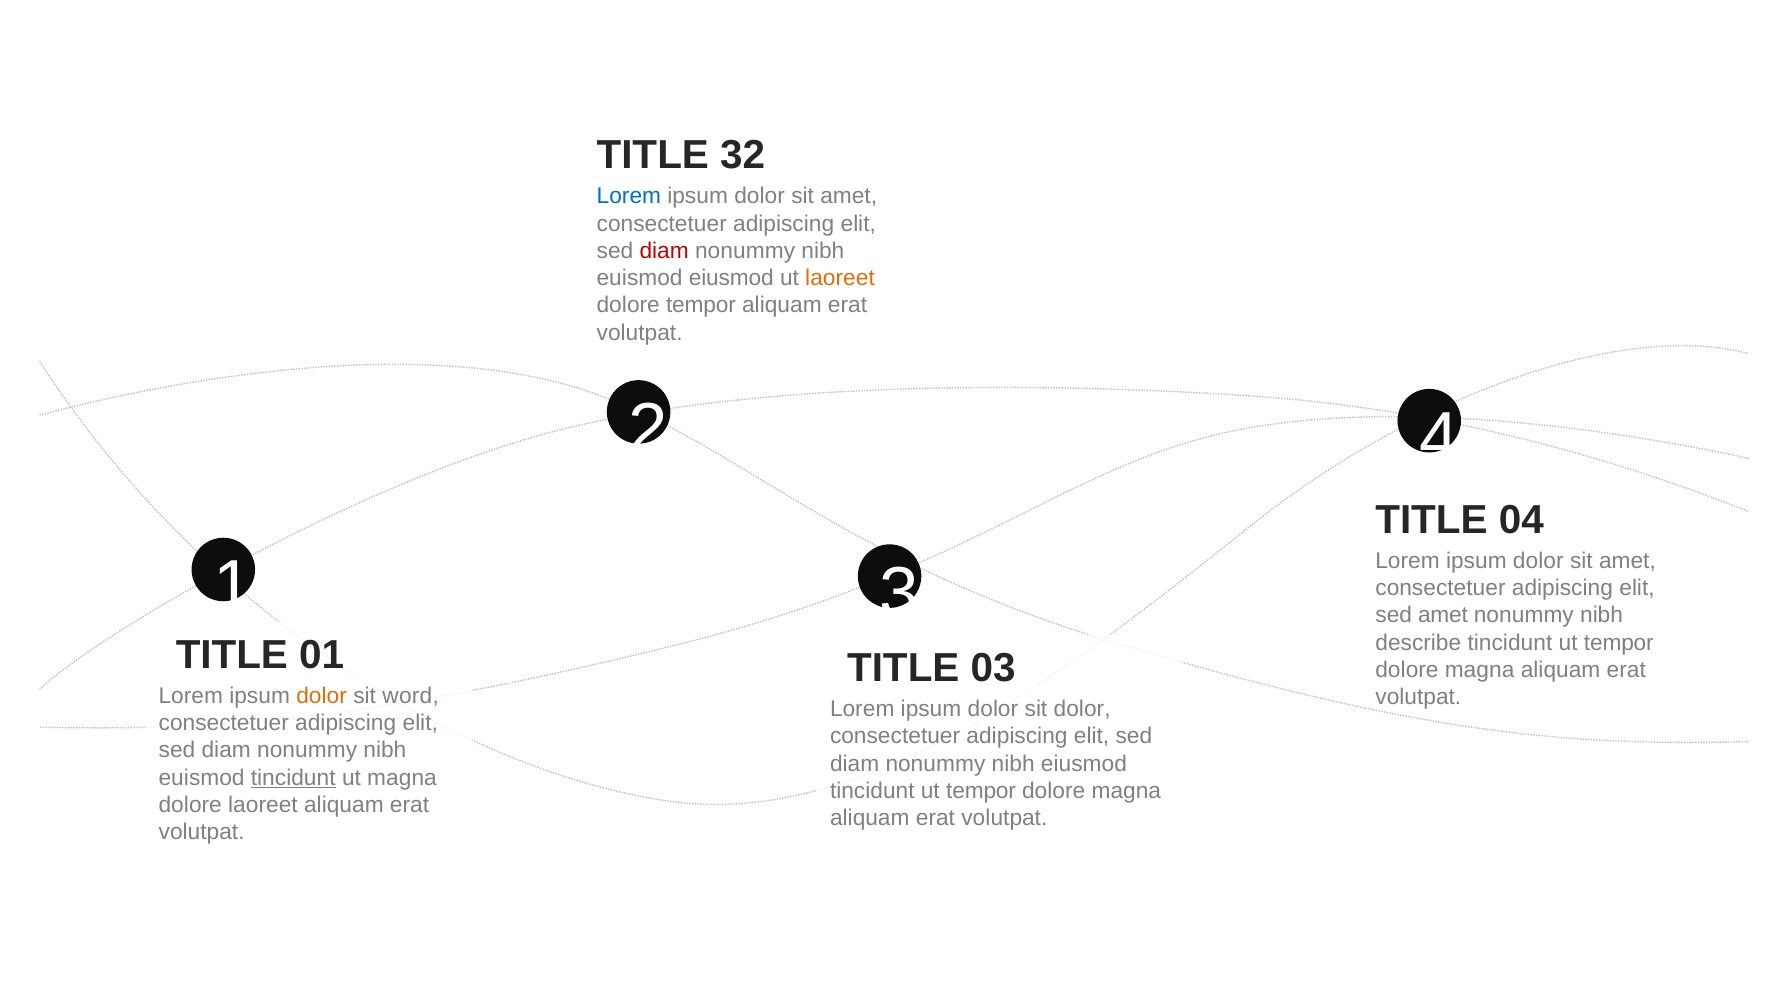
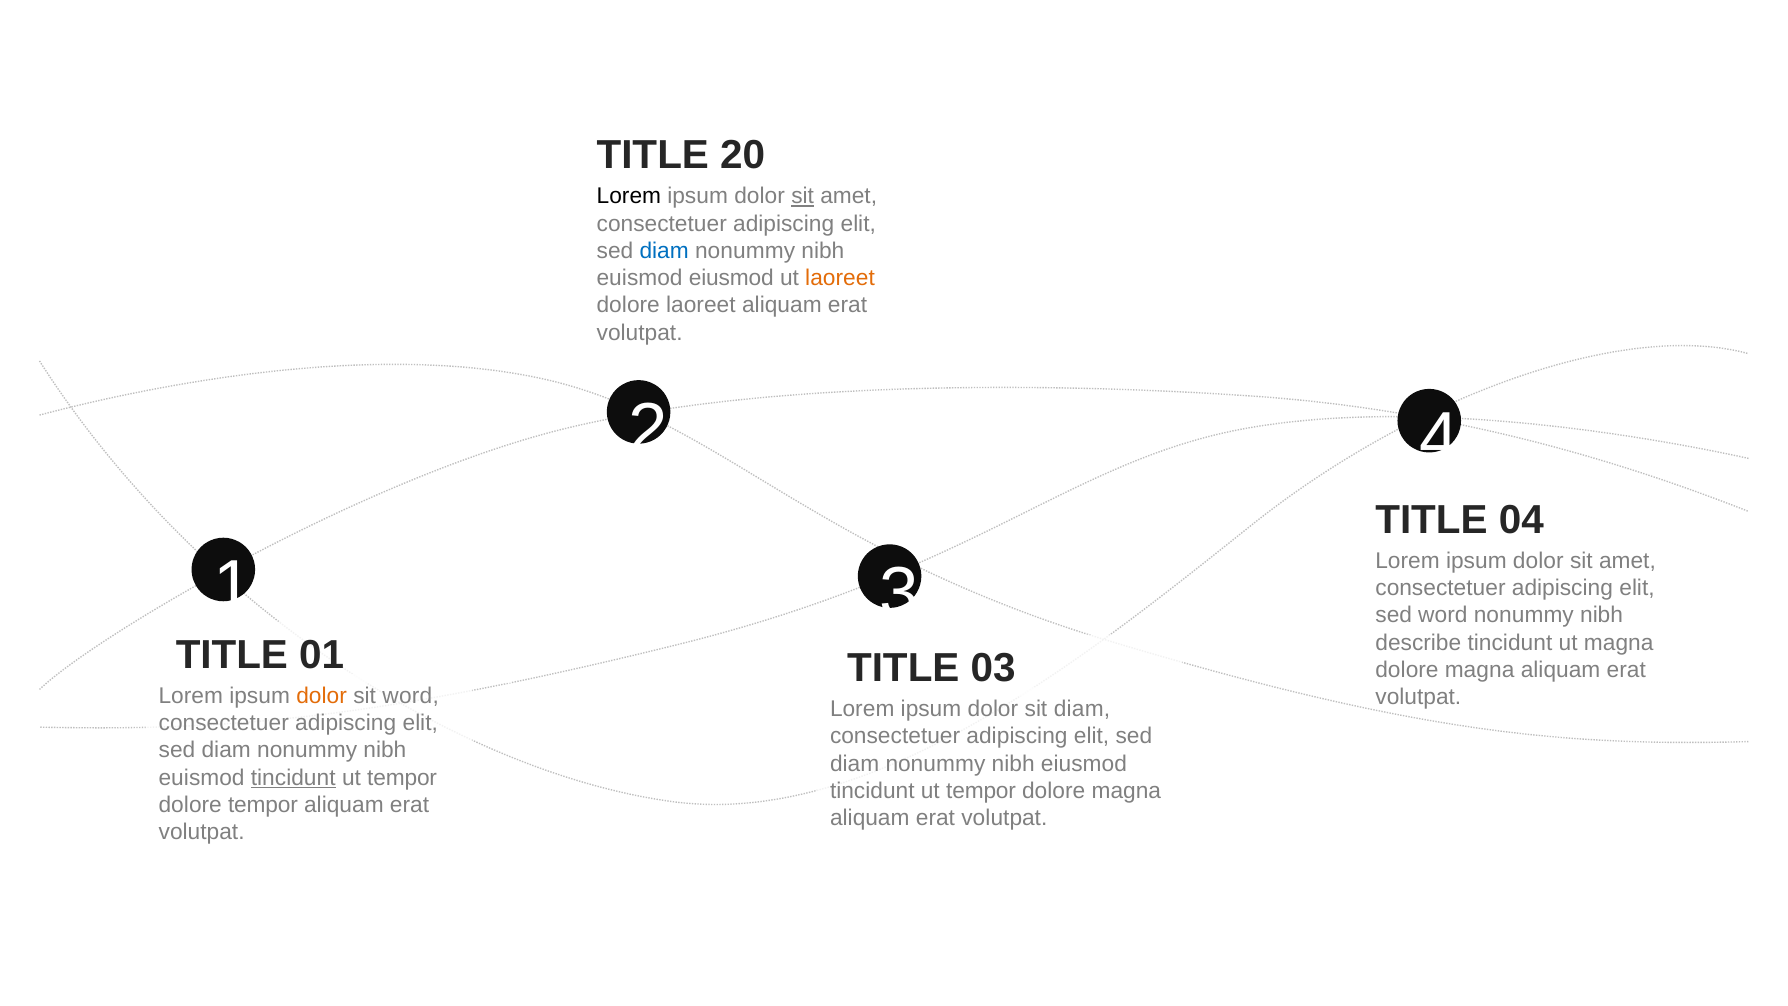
32: 32 -> 20
Lorem at (629, 196) colour: blue -> black
sit at (803, 196) underline: none -> present
diam at (664, 251) colour: red -> blue
dolore tempor: tempor -> laoreet
sed amet: amet -> word
tempor at (1619, 642): tempor -> magna
sit dolor: dolor -> diam
magna at (402, 778): magna -> tempor
dolore laoreet: laoreet -> tempor
